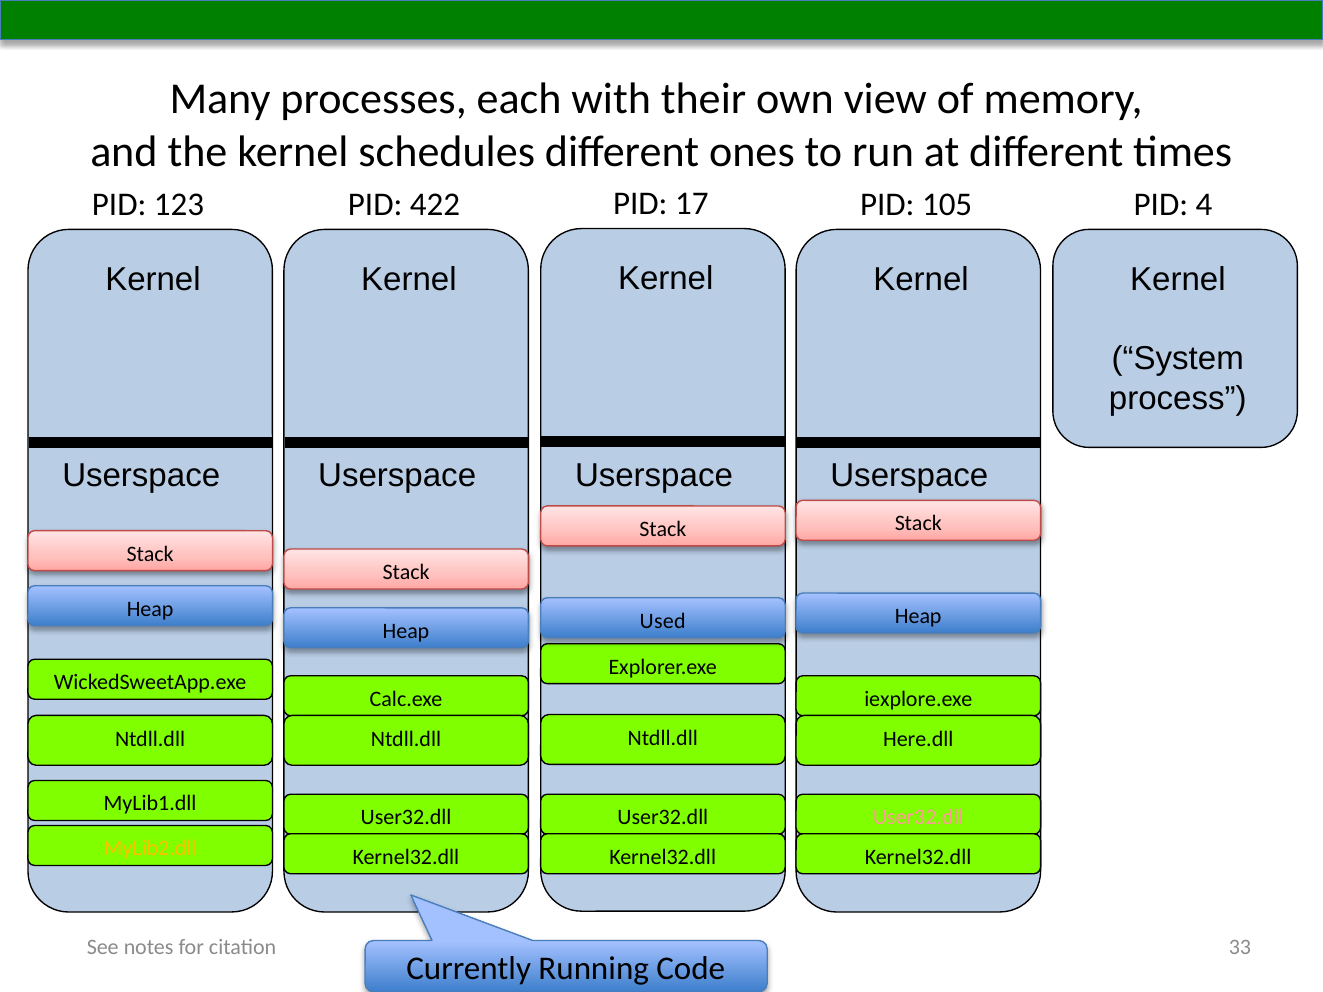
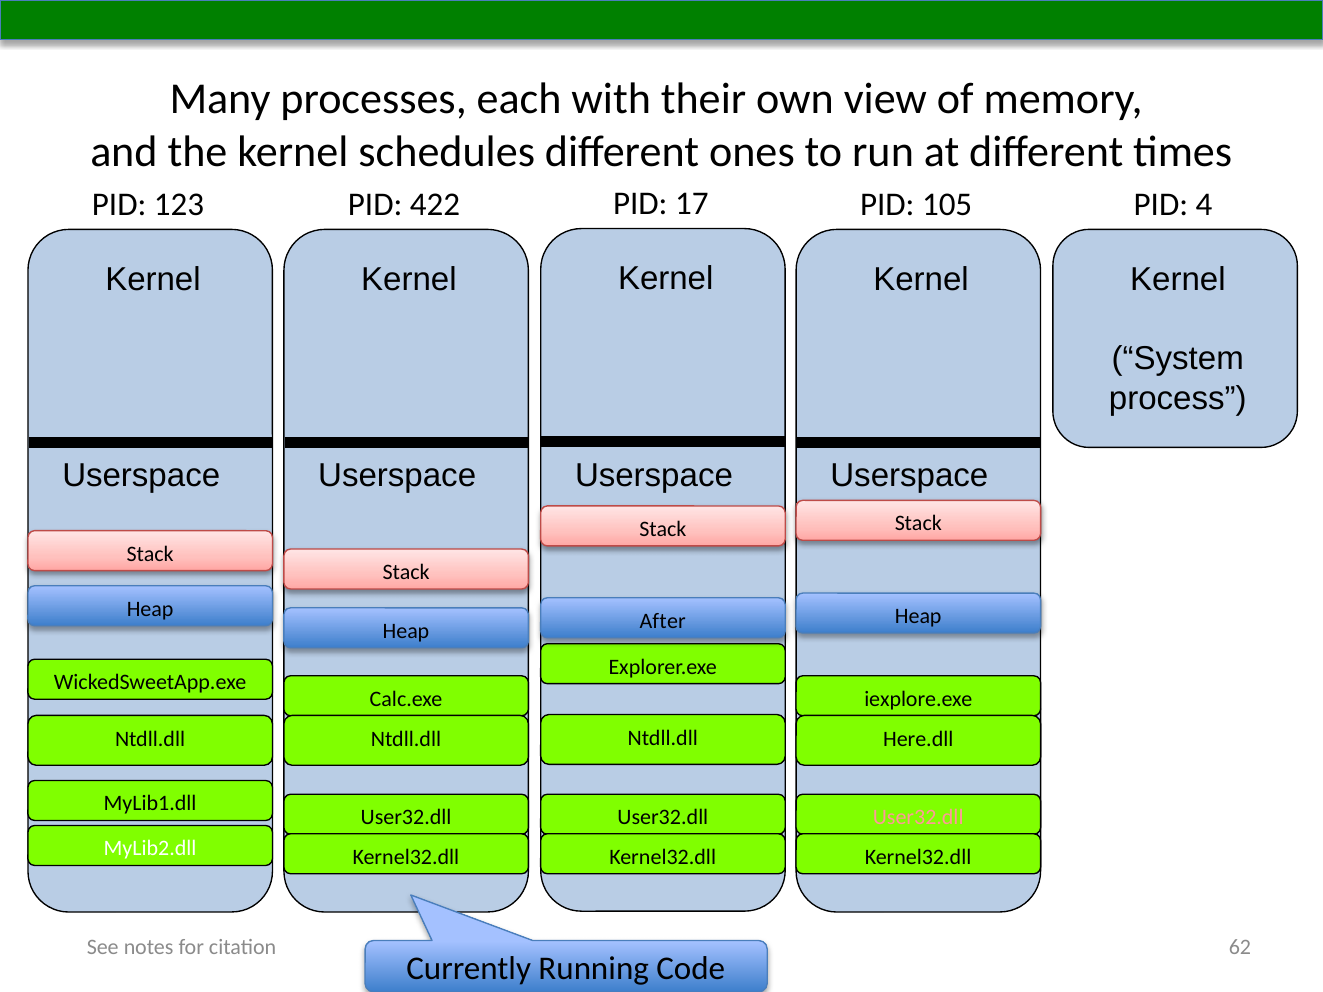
Used: Used -> After
MyLib2.dll colour: yellow -> white
33: 33 -> 62
